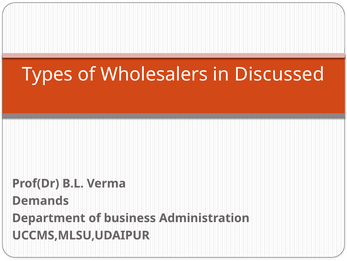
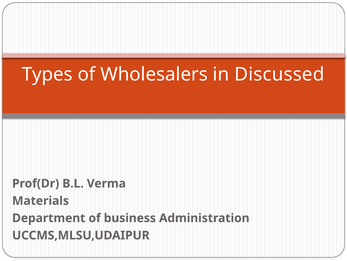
Demands: Demands -> Materials
